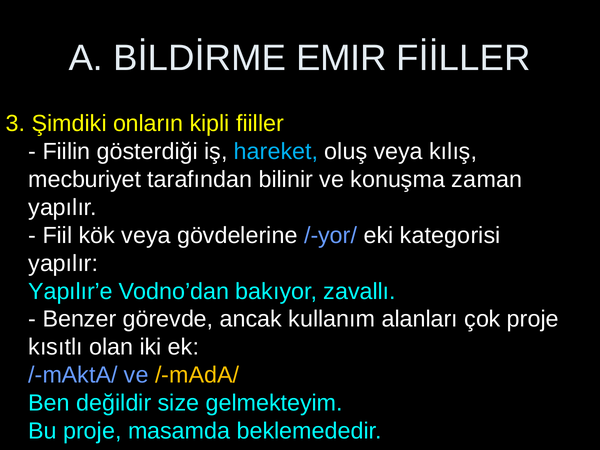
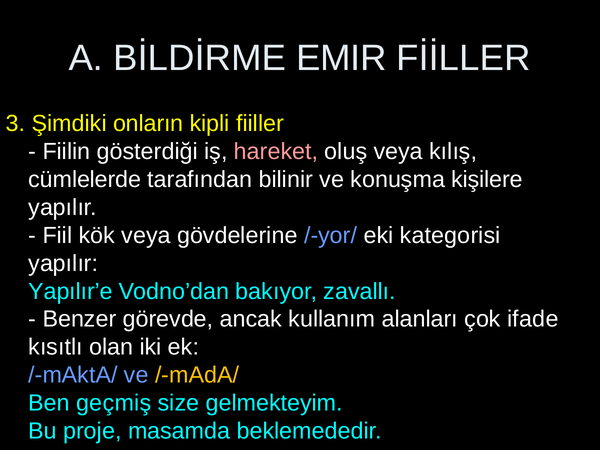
hareket colour: light blue -> pink
mecburiyet: mecburiyet -> cümlelerde
zaman: zaman -> kişilere
çok proje: proje -> ifade
değildir: değildir -> geçmiş
